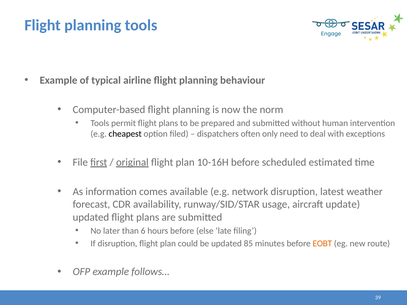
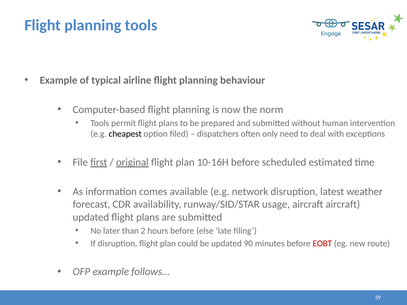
aircraft update: update -> aircraft
6: 6 -> 2
85: 85 -> 90
EOBT colour: orange -> red
